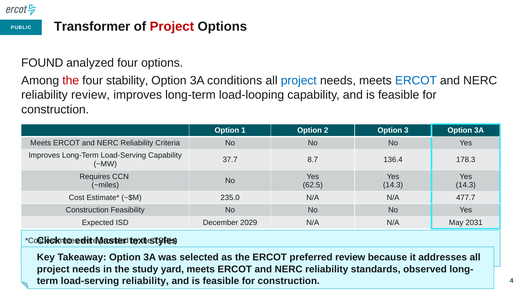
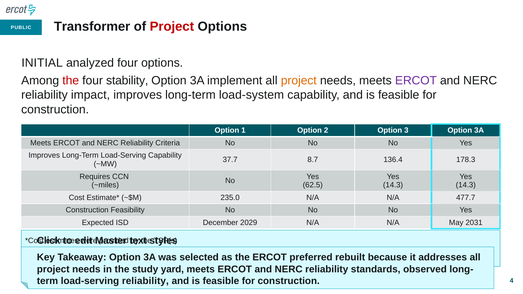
FOUND: FOUND -> INITIAL
conditions: conditions -> implement
project at (299, 81) colour: blue -> orange
ERCOT at (416, 81) colour: blue -> purple
reliability review: review -> impact
load-looping: load-looping -> load-system
preferred review: review -> rebuilt
